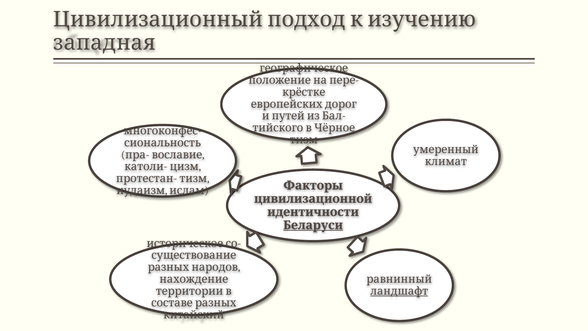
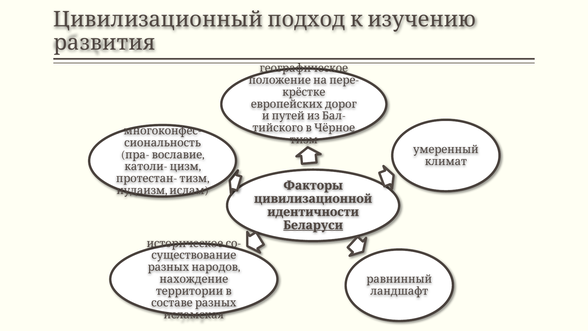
западная: западная -> развития
ландшафт underline: present -> none
китайский: китайский -> исламская
